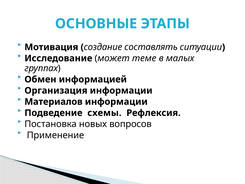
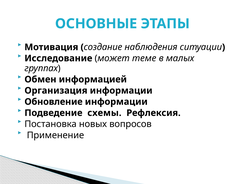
составлять: составлять -> наблюдения
Материалов: Материалов -> Обновление
